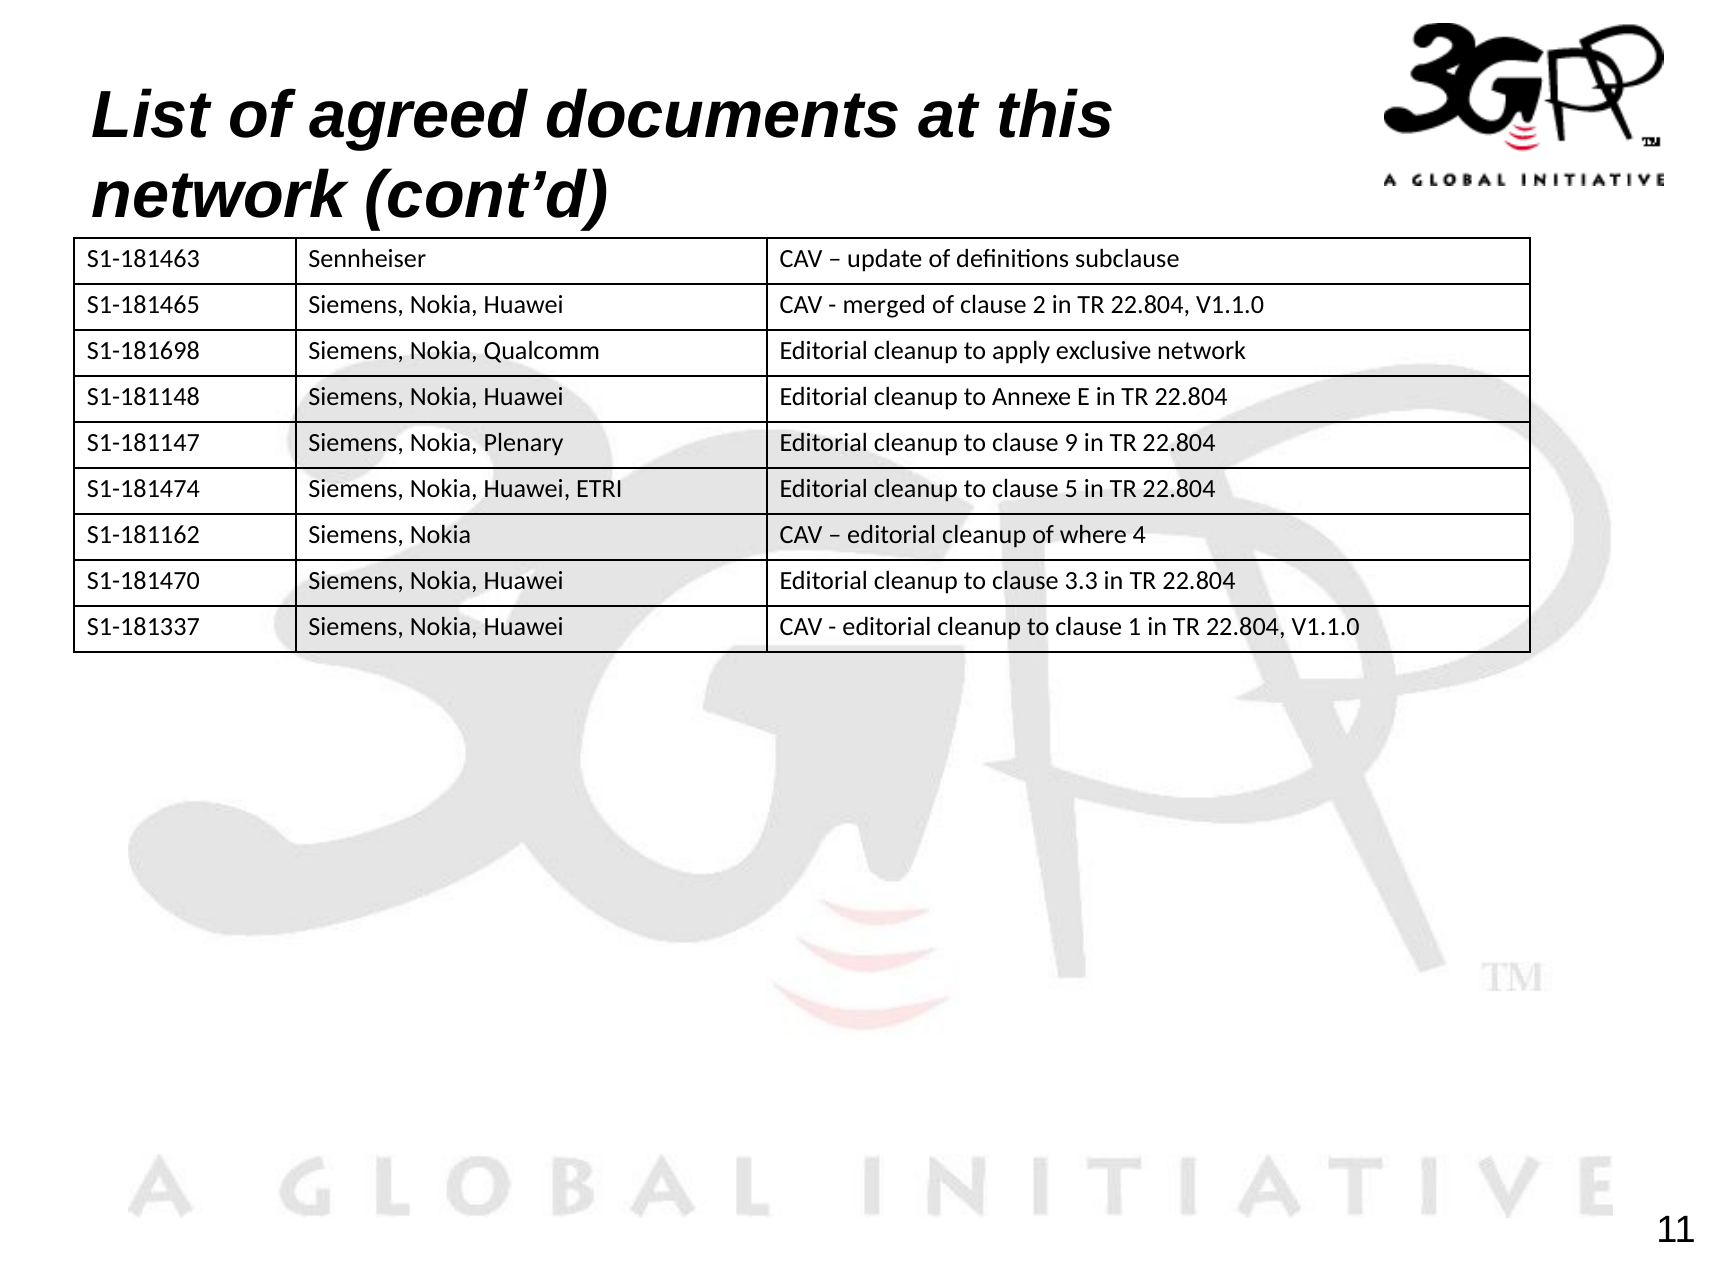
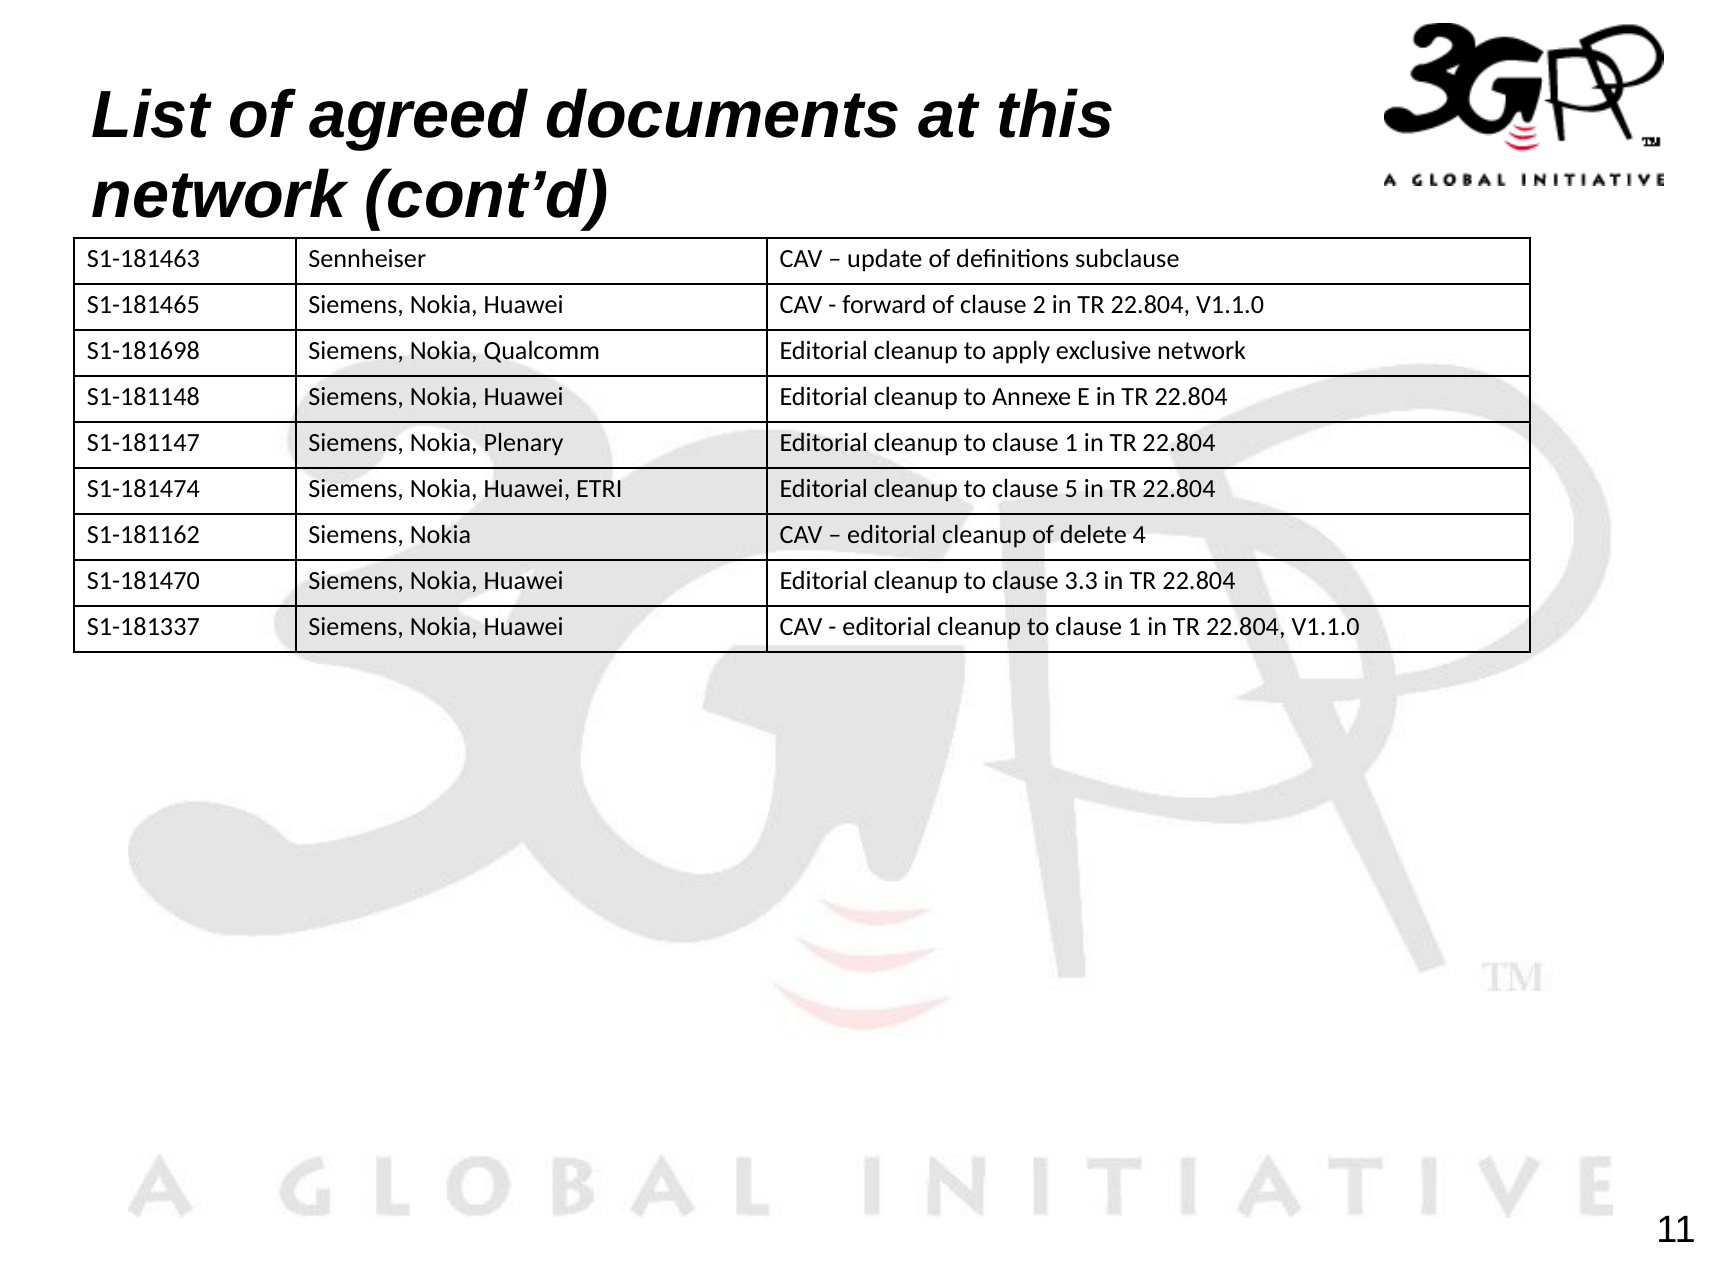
merged: merged -> forward
9 at (1071, 443): 9 -> 1
where: where -> delete
